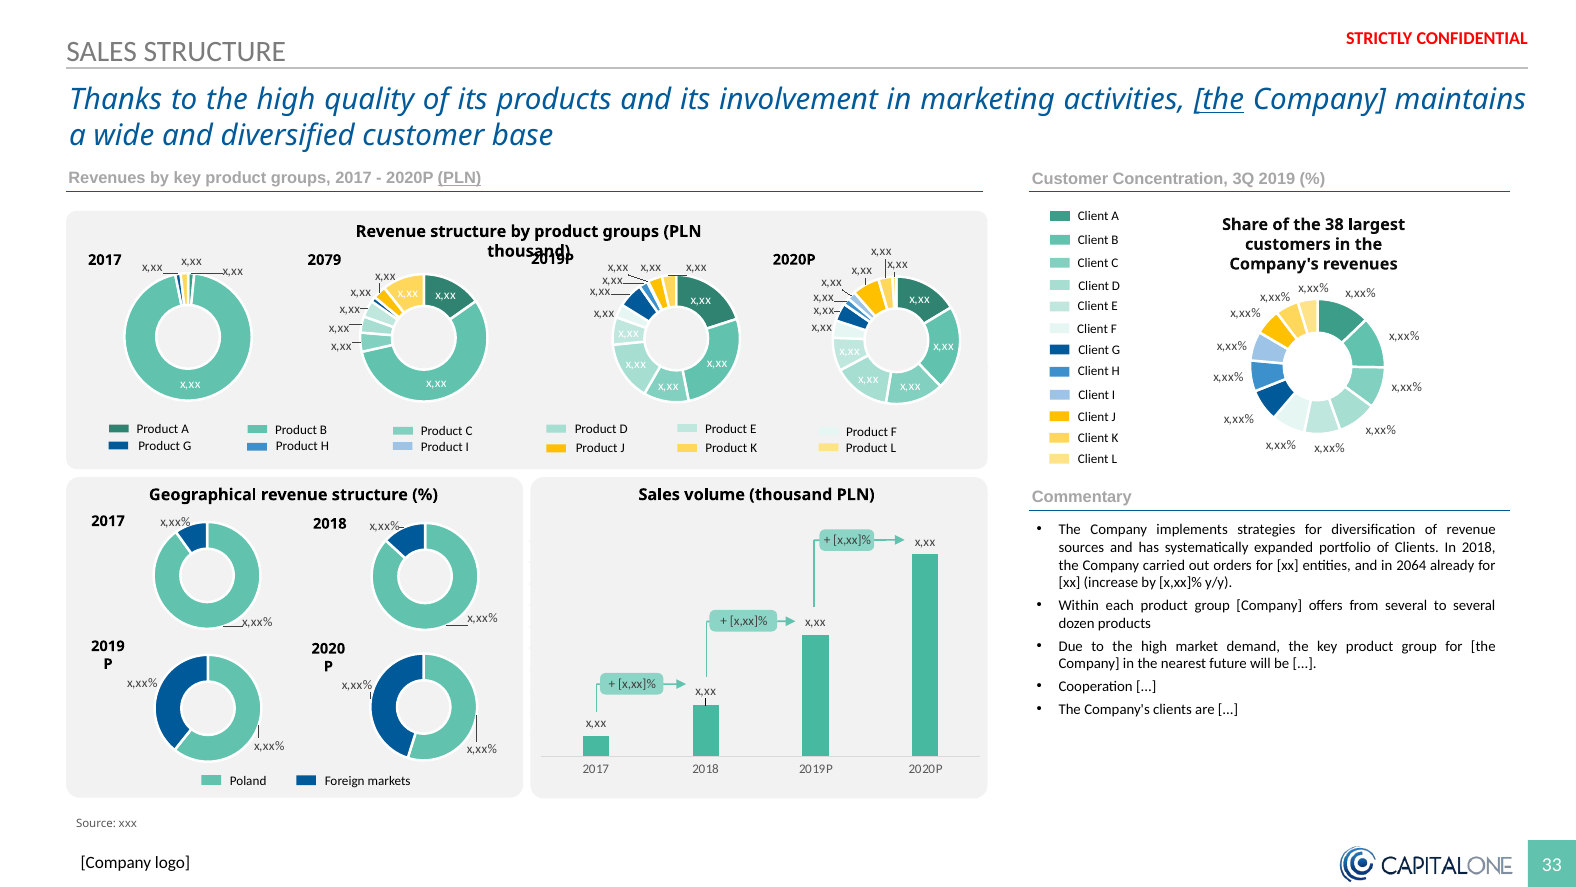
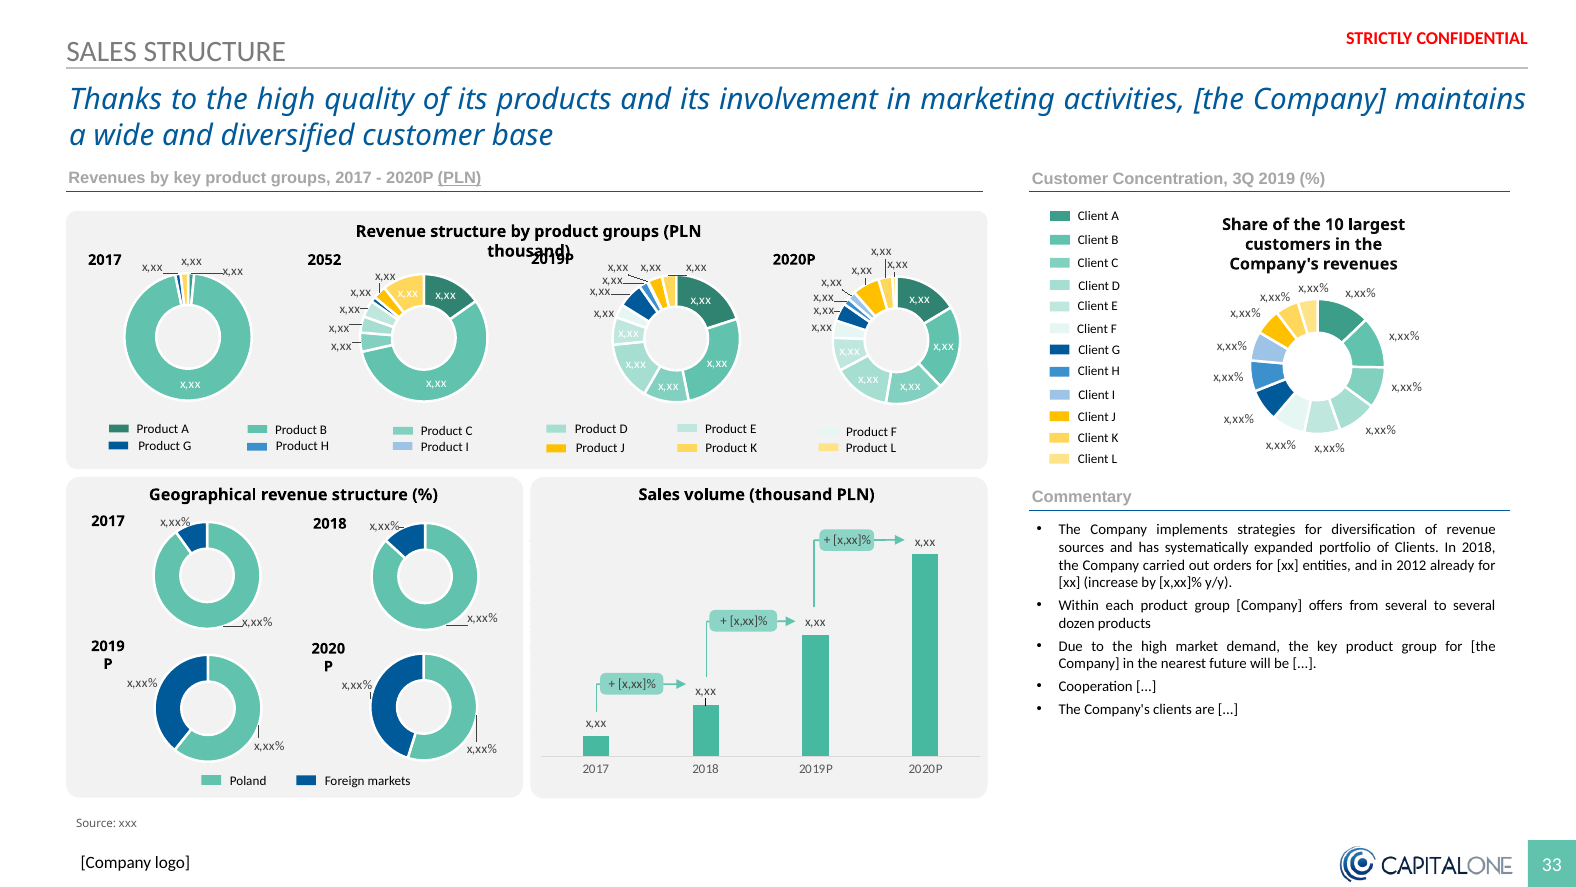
the at (1219, 100) underline: present -> none
38: 38 -> 10
2079: 2079 -> 2052
2064: 2064 -> 2012
